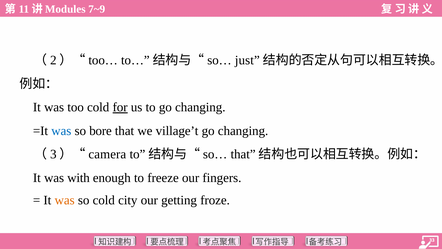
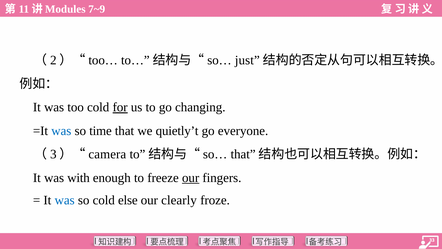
bore: bore -> time
village’t: village’t -> quietly’t
changing at (243, 131): changing -> everyone
our at (191, 178) underline: none -> present
was at (65, 200) colour: orange -> blue
city: city -> else
getting: getting -> clearly
